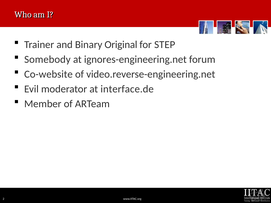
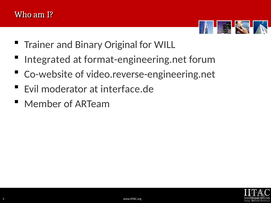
STEP: STEP -> WILL
Somebody: Somebody -> Integrated
ignores-engineering.net: ignores-engineering.net -> format-engineering.net
